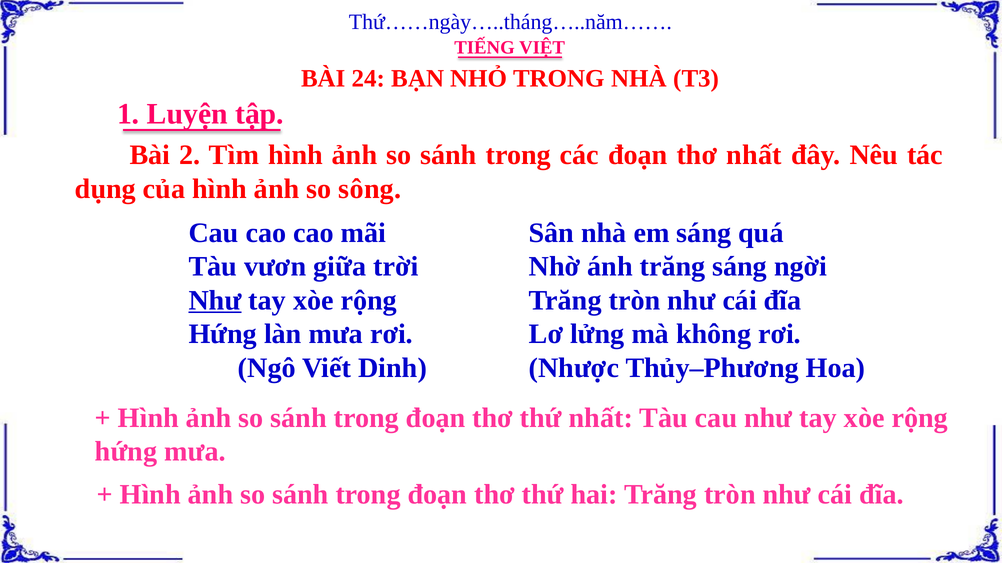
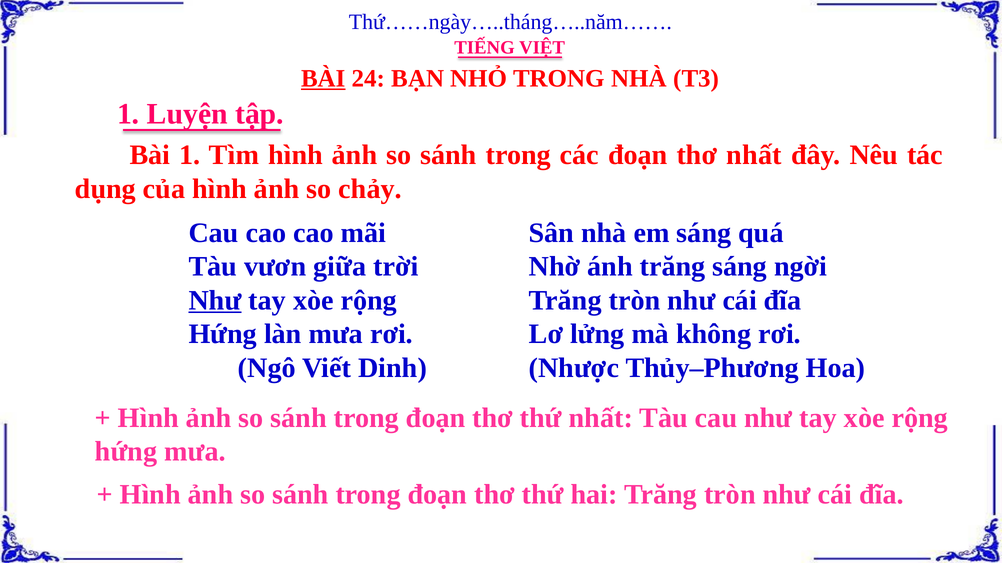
BÀI at (323, 78) underline: none -> present
Bài 2: 2 -> 1
sông: sông -> chảy
